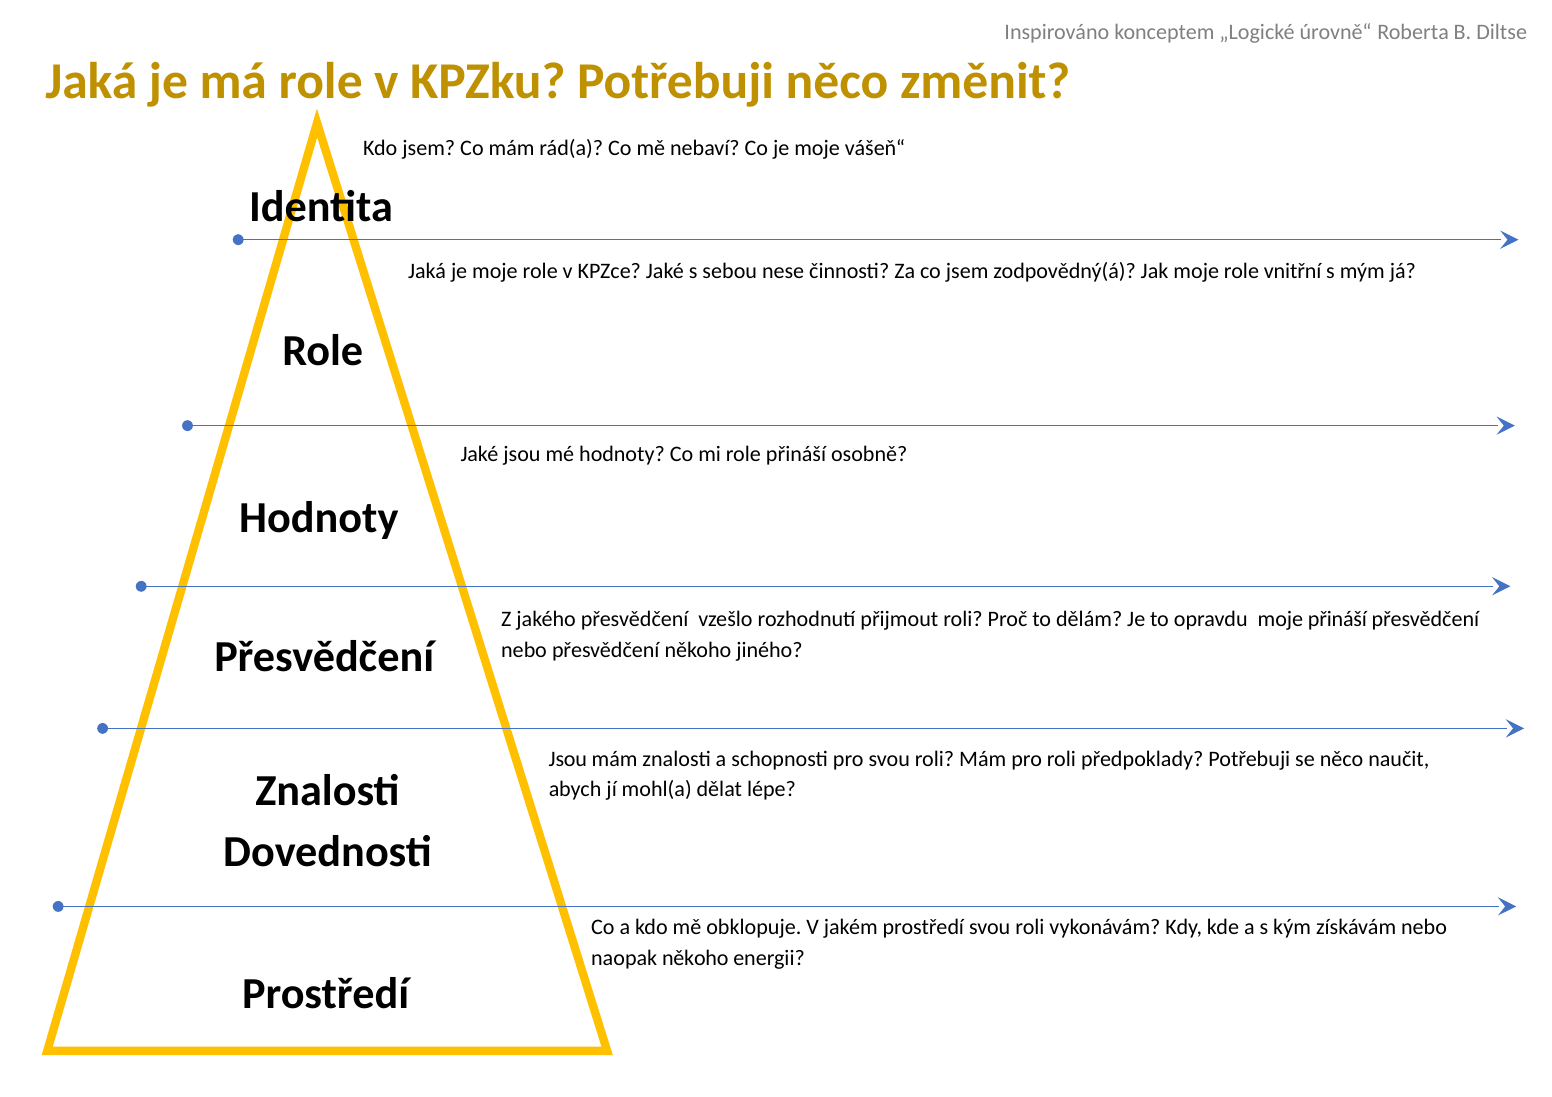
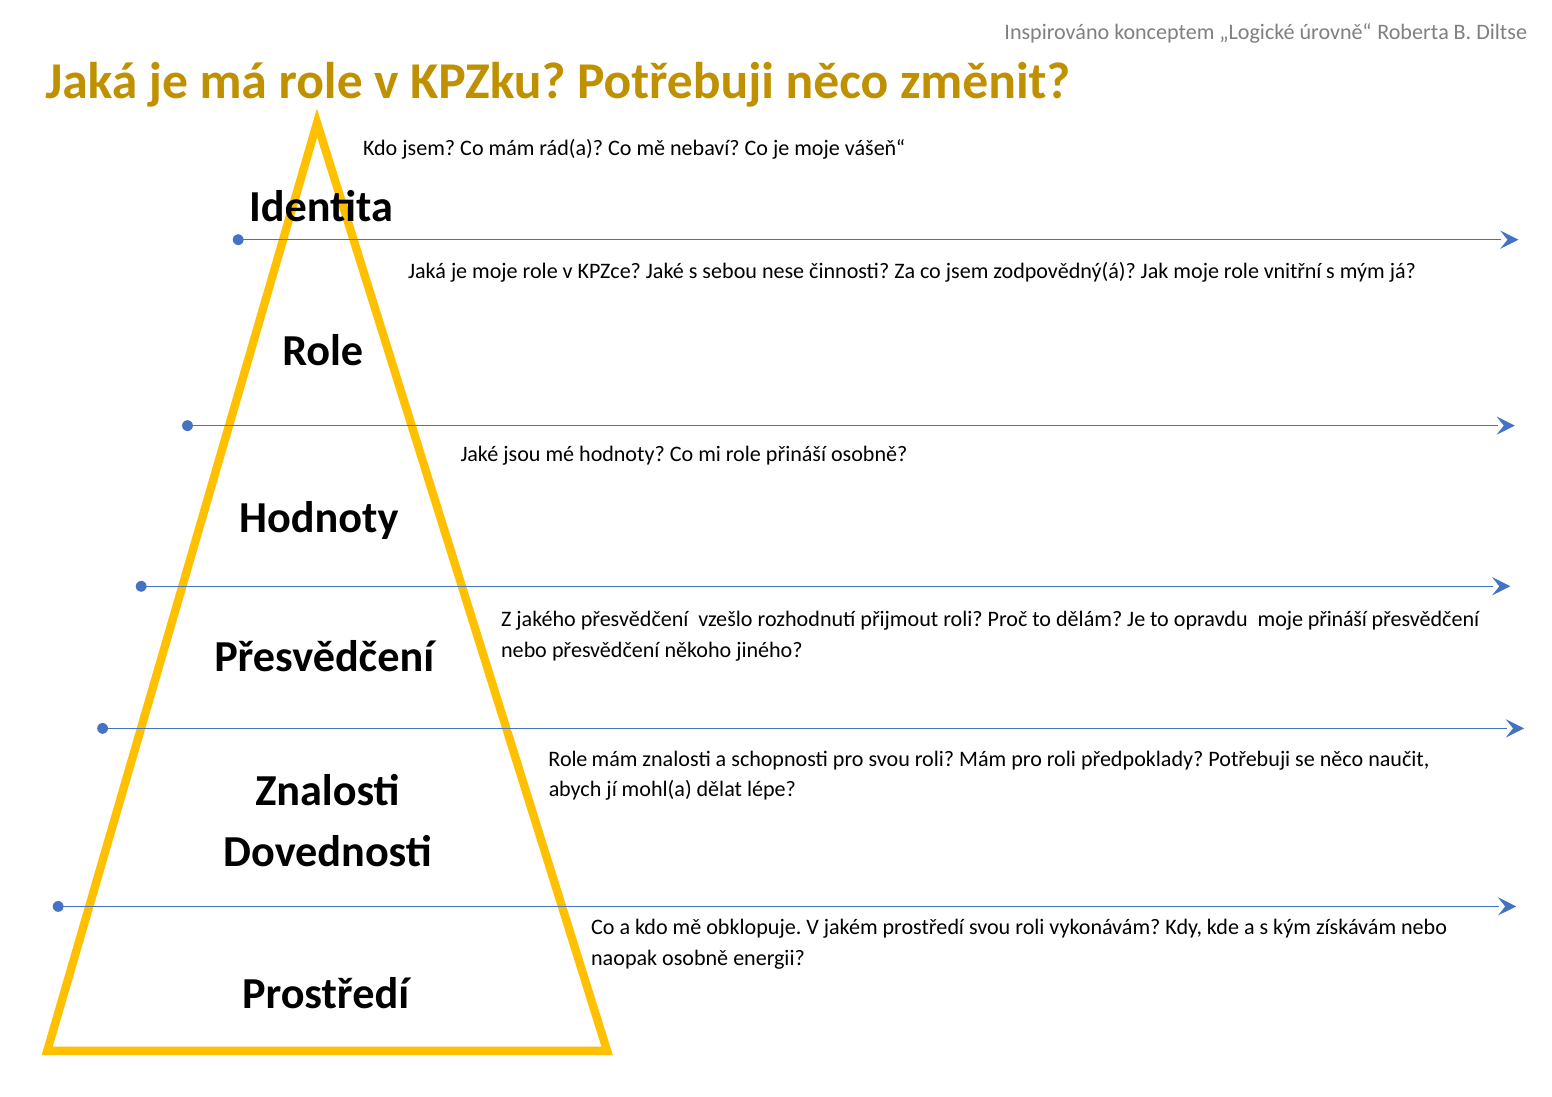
Jsou at (568, 759): Jsou -> Role
naopak někoho: někoho -> osobně
